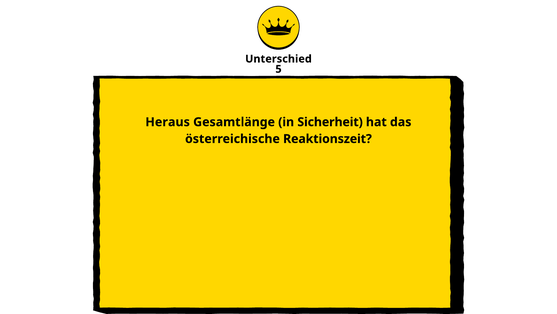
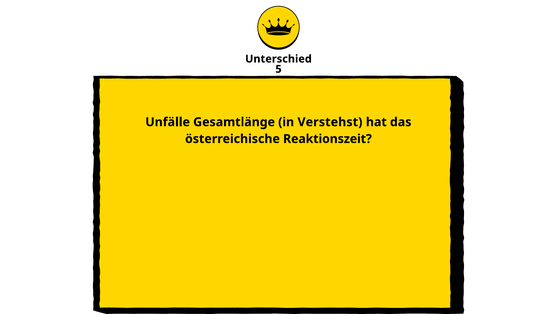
Heraus: Heraus -> Unfälle
Sicherheit: Sicherheit -> Verstehst
